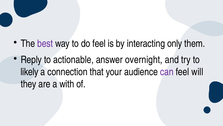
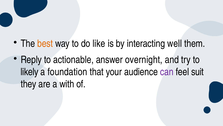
best colour: purple -> orange
do feel: feel -> like
only: only -> well
connection: connection -> foundation
will: will -> suit
